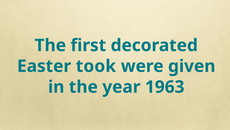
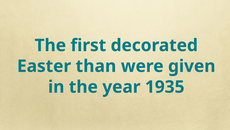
took: took -> than
1963: 1963 -> 1935
